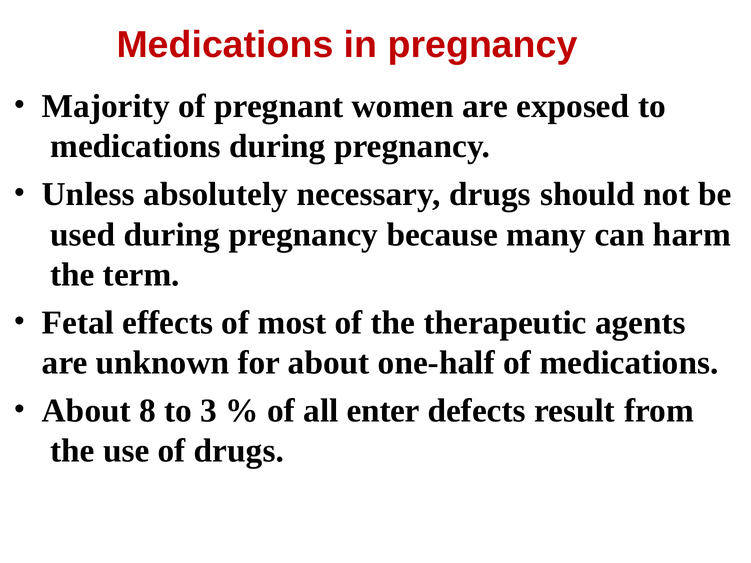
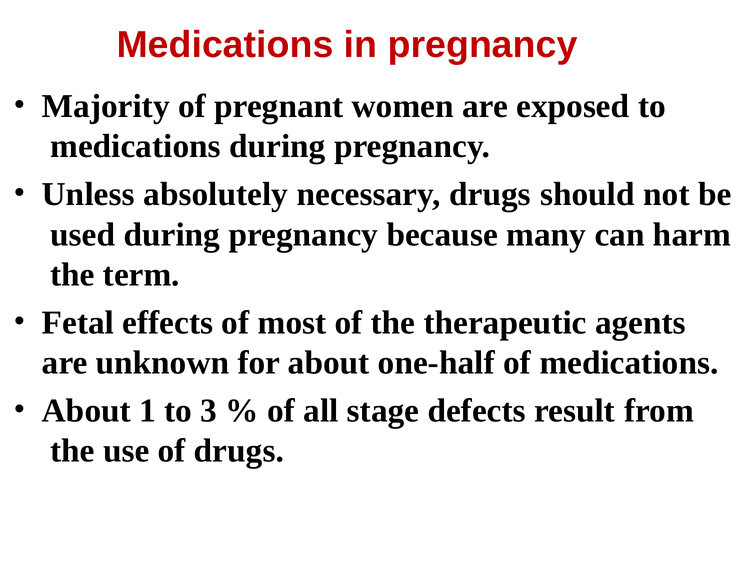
8: 8 -> 1
enter: enter -> stage
